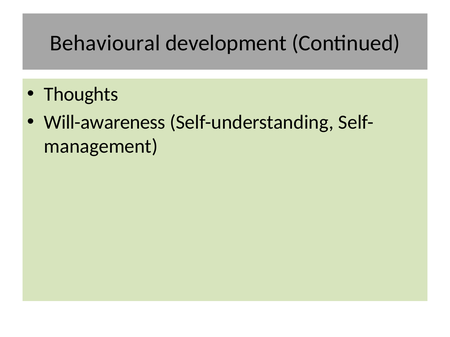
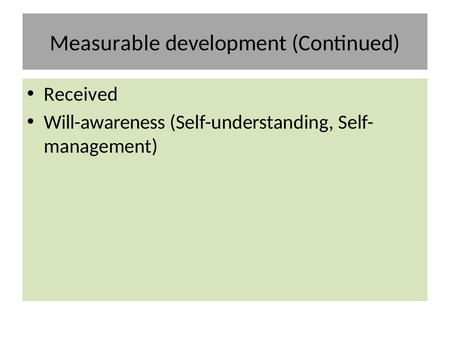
Behavioural: Behavioural -> Measurable
Thoughts: Thoughts -> Received
